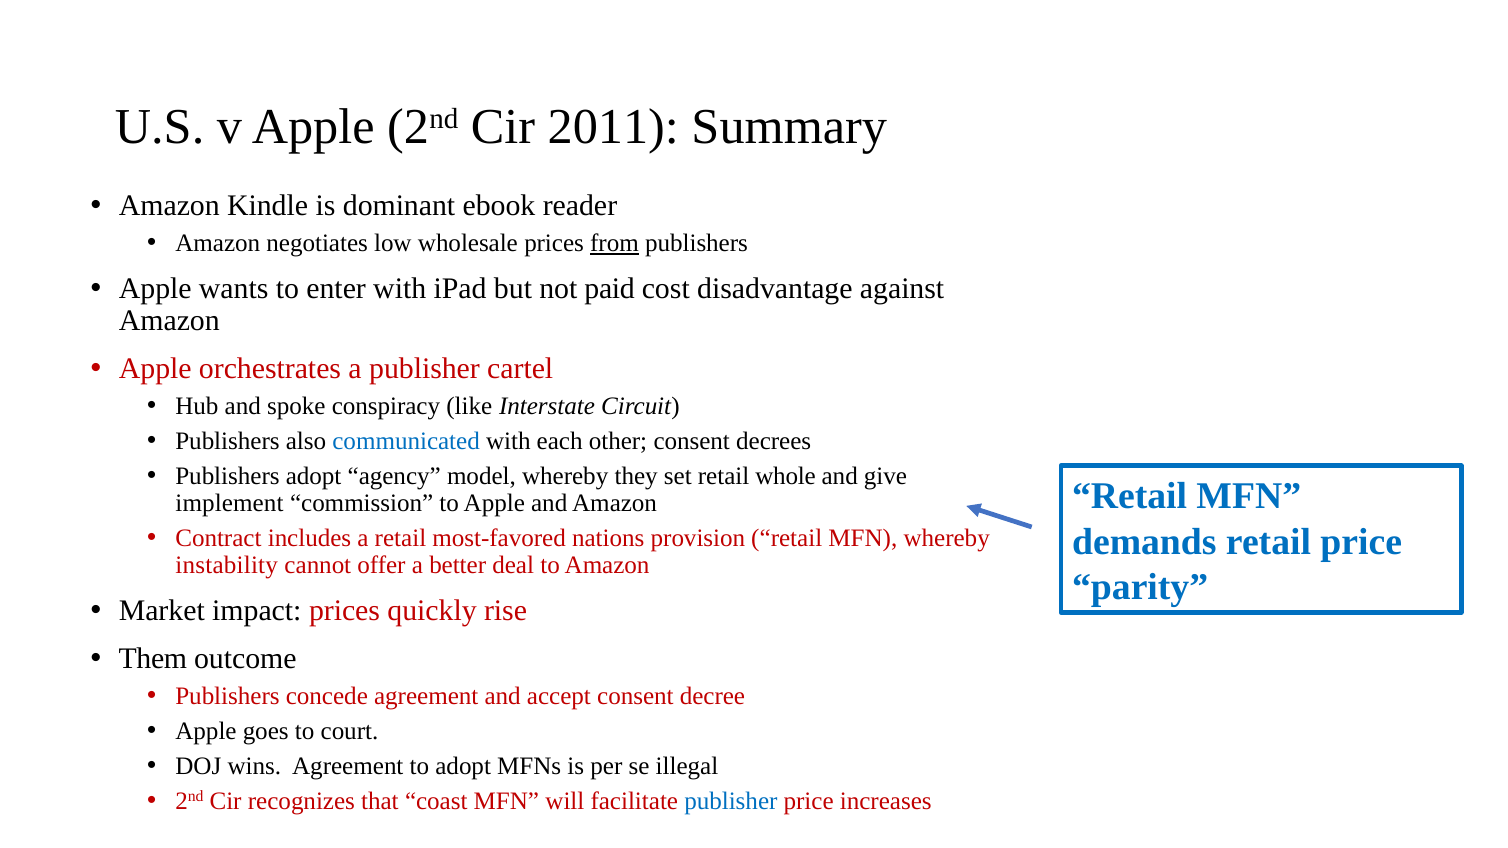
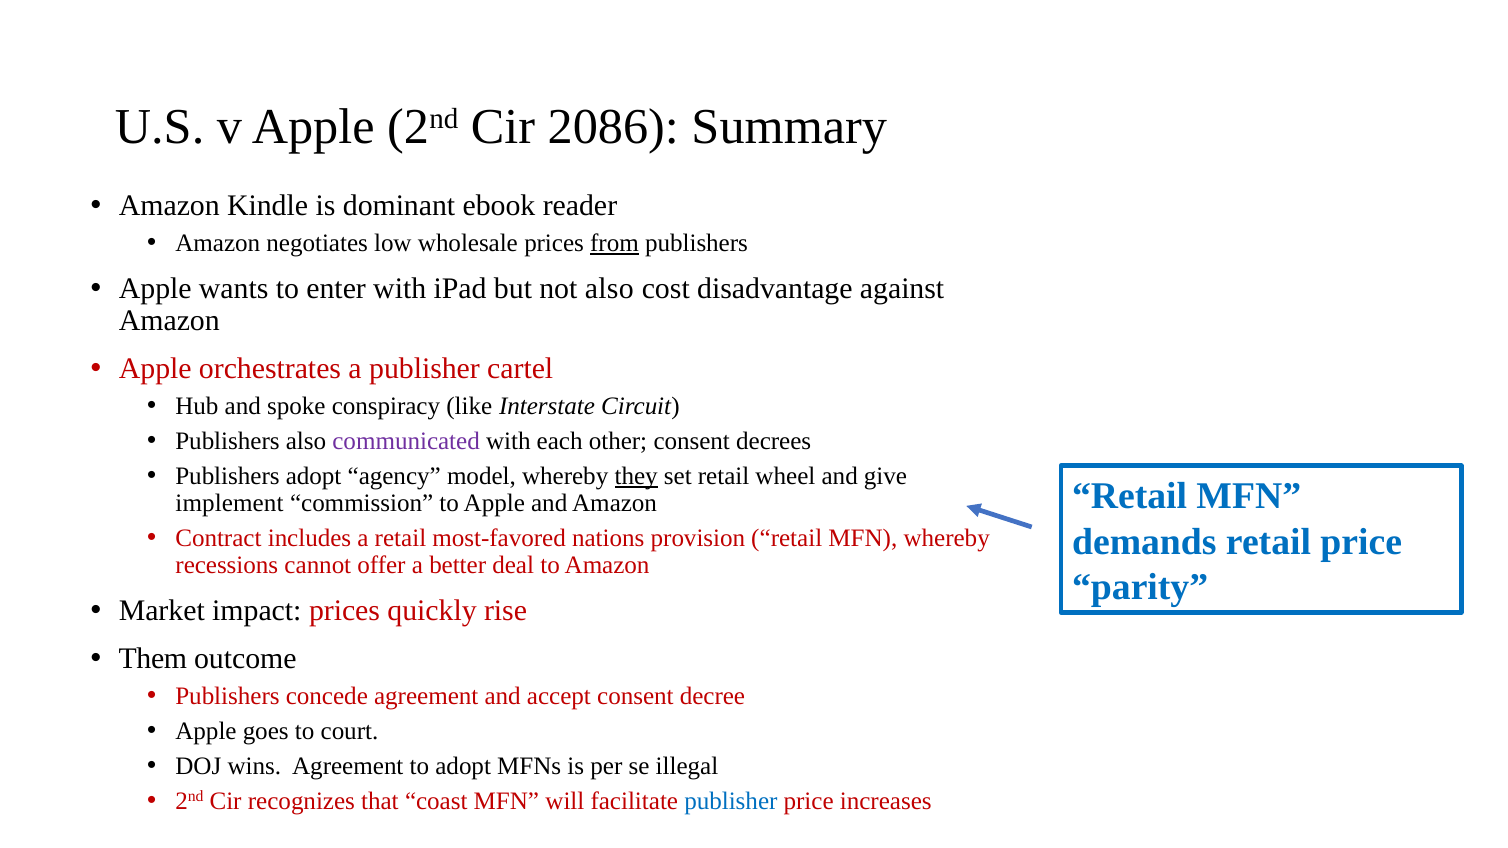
2011: 2011 -> 2086
not paid: paid -> also
communicated colour: blue -> purple
they underline: none -> present
whole: whole -> wheel
instability: instability -> recessions
